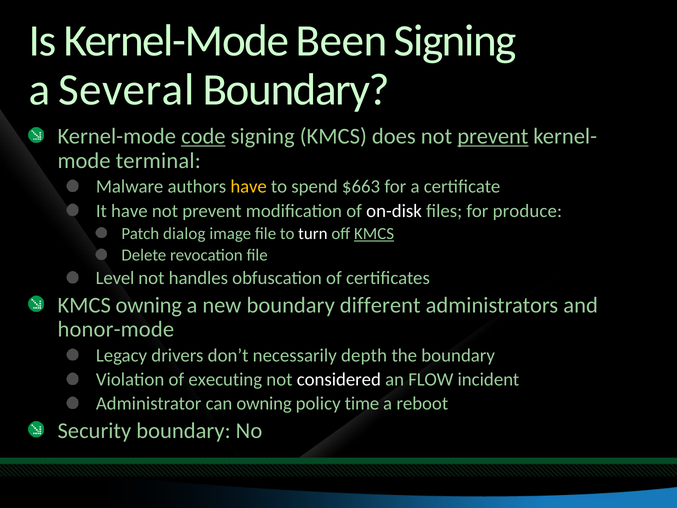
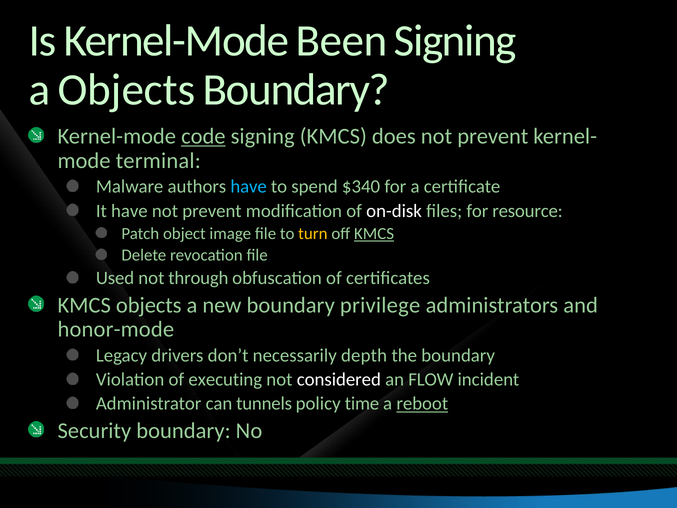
a Several: Several -> Objects
prevent at (493, 136) underline: present -> none
have at (249, 187) colour: yellow -> light blue
$663: $663 -> $340
produce: produce -> resource
dialog: dialog -> object
turn colour: white -> yellow
Level: Level -> Used
handles: handles -> through
KMCS owning: owning -> objects
different: different -> privilege
can owning: owning -> tunnels
reboot underline: none -> present
